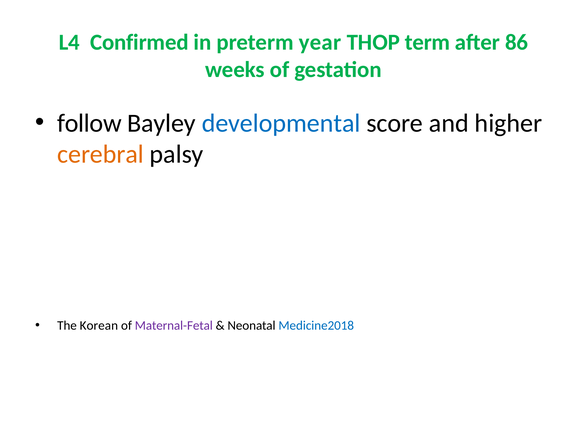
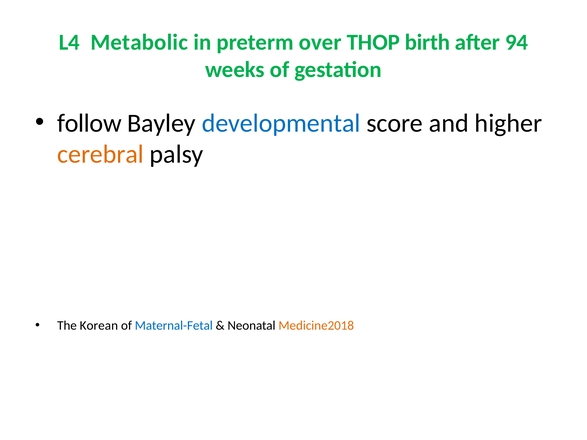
Confirmed: Confirmed -> Metabolic
year: year -> over
term: term -> birth
86: 86 -> 94
Maternal-Fetal colour: purple -> blue
Medicine2018 colour: blue -> orange
